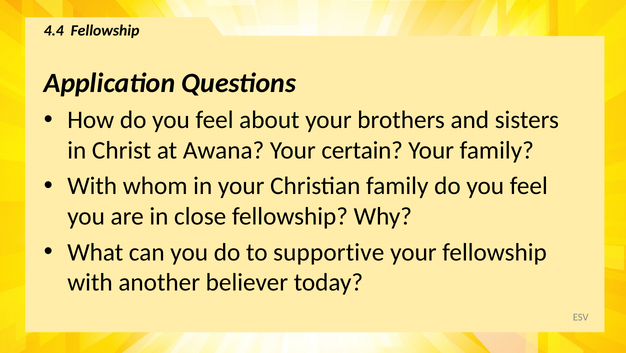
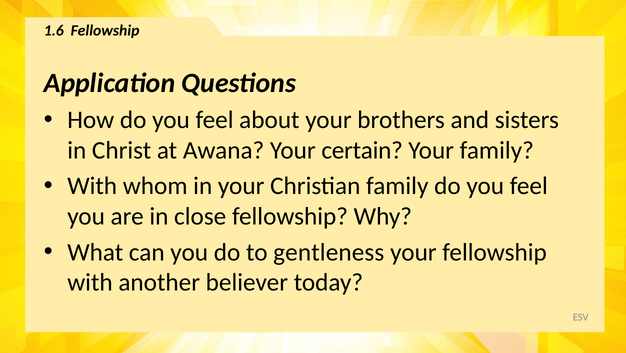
4.4: 4.4 -> 1.6
supportive: supportive -> gentleness
